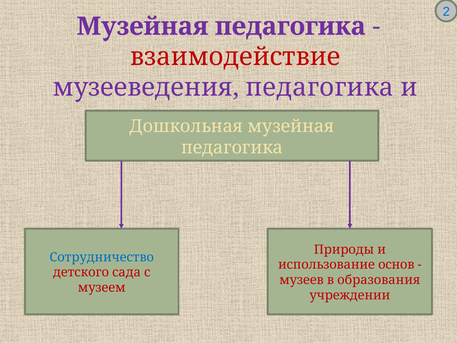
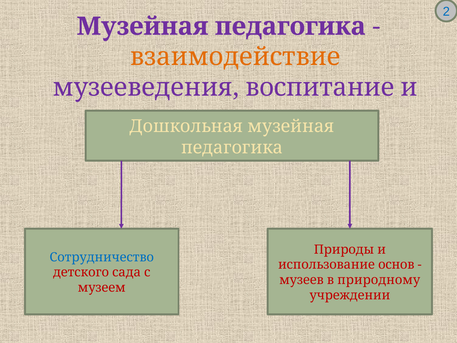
взаимодействие colour: red -> orange
музееведения педагогика: педагогика -> воспитание
образования: образования -> природному
